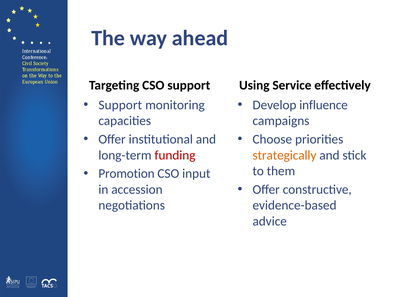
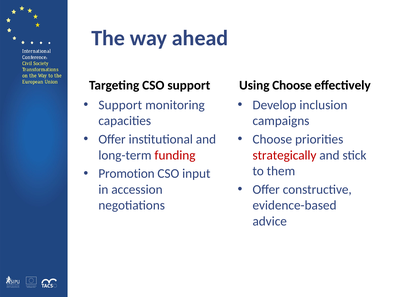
Using Service: Service -> Choose
influence: influence -> inclusion
strategically colour: orange -> red
